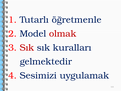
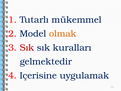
öğretmenle: öğretmenle -> mükemmel
olmak colour: red -> orange
Sesimizi: Sesimizi -> Içerisine
